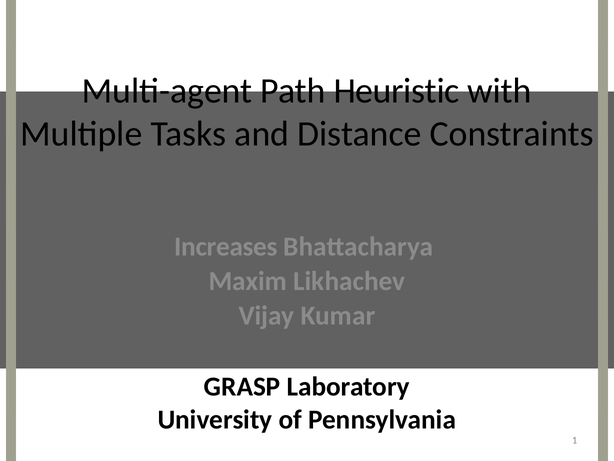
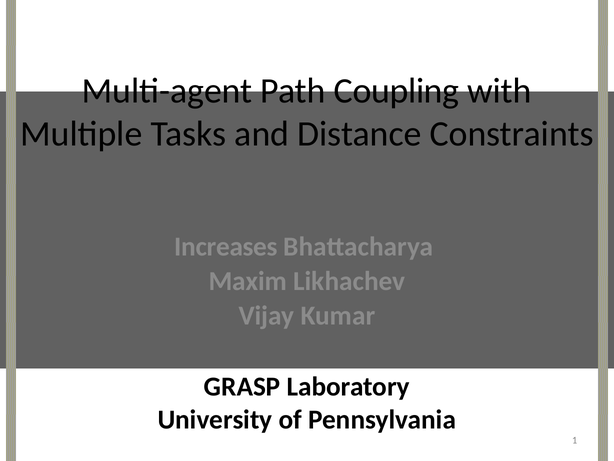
Heuristic: Heuristic -> Coupling
